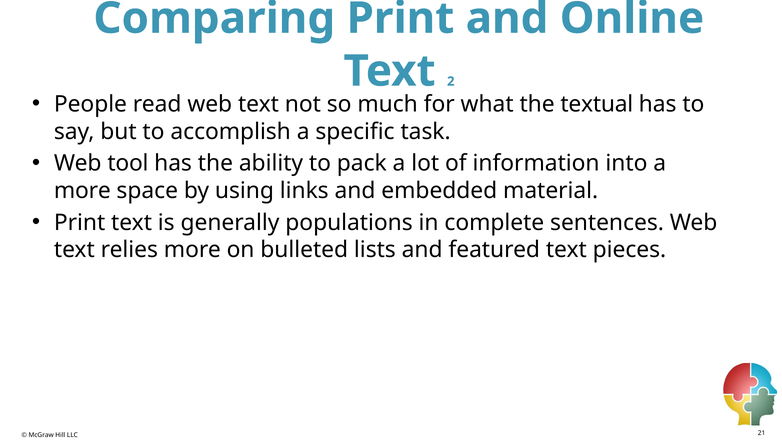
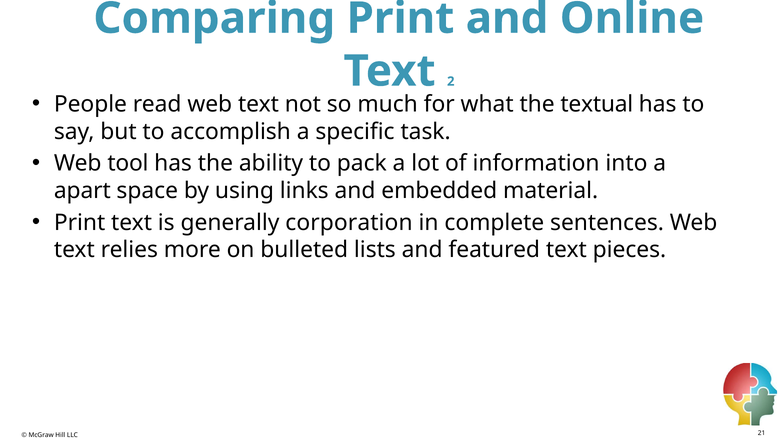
more at (82, 191): more -> apart
populations: populations -> corporation
